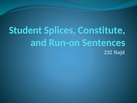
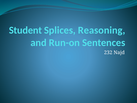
Constitute: Constitute -> Reasoning
